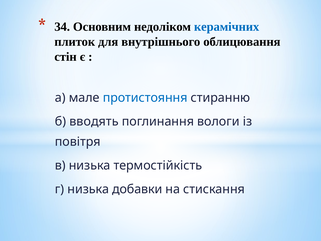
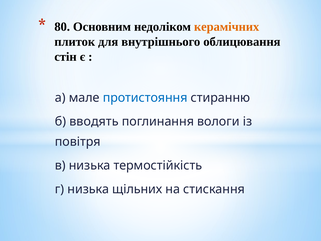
34: 34 -> 80
керамічних colour: blue -> orange
добавки: добавки -> щільних
